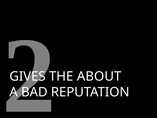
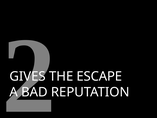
ABOUT: ABOUT -> ESCAPE
